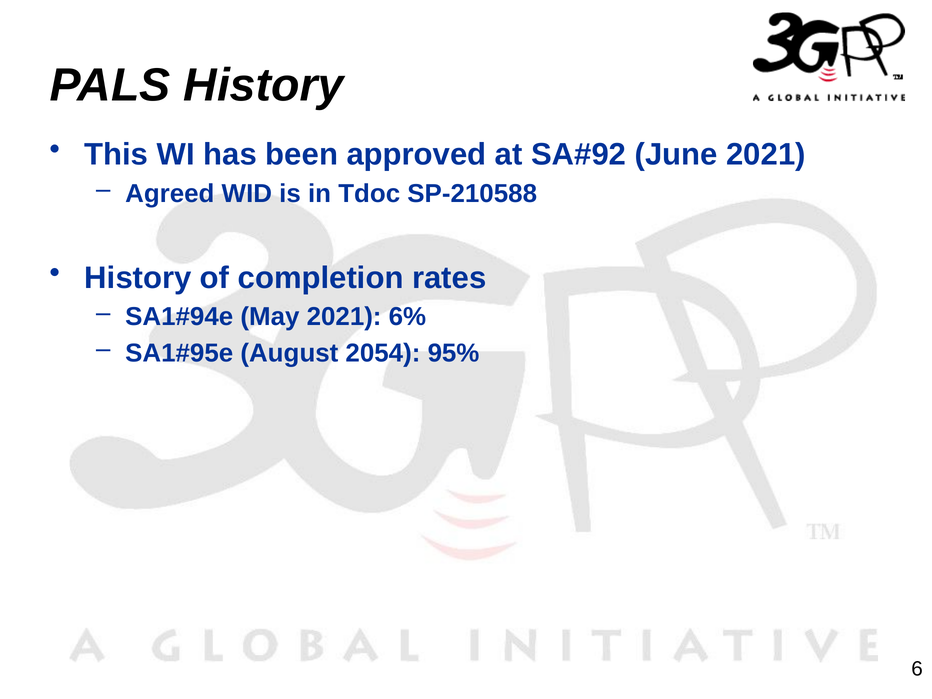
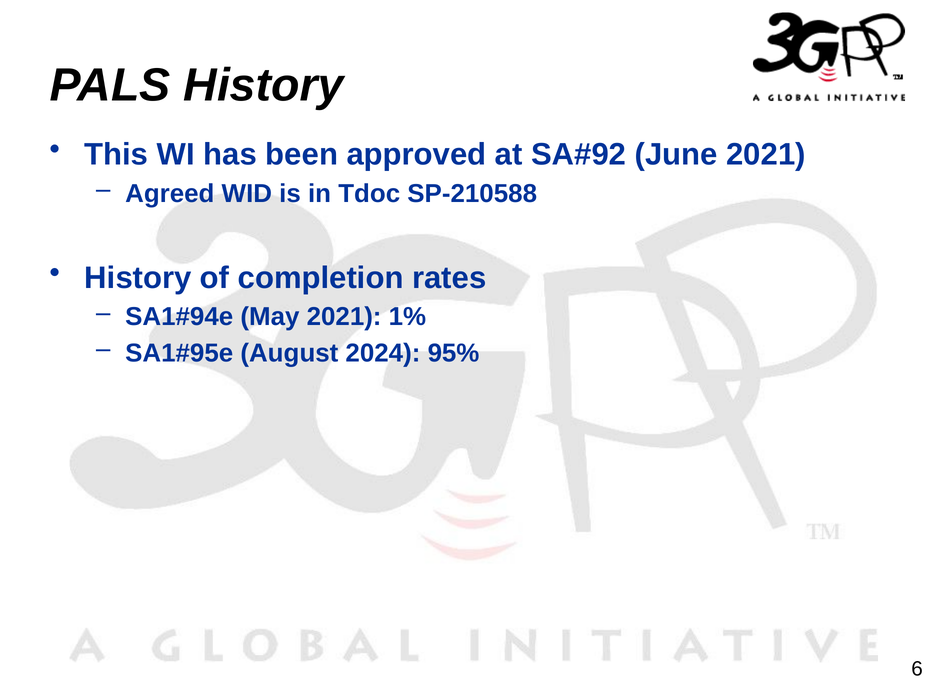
6%: 6% -> 1%
2054: 2054 -> 2024
